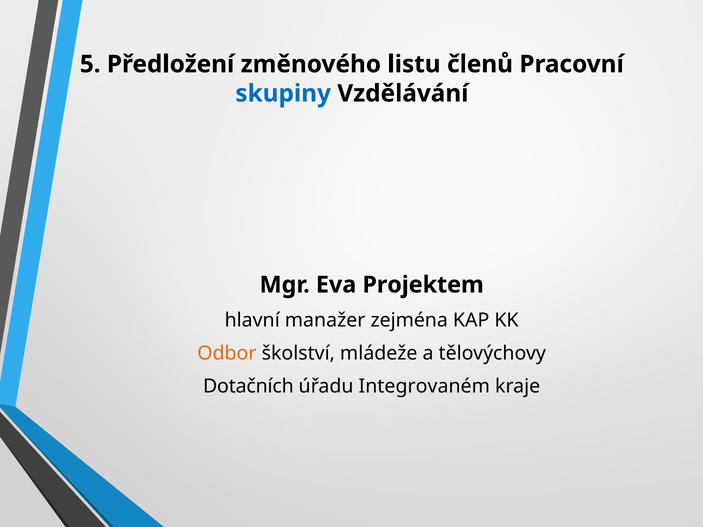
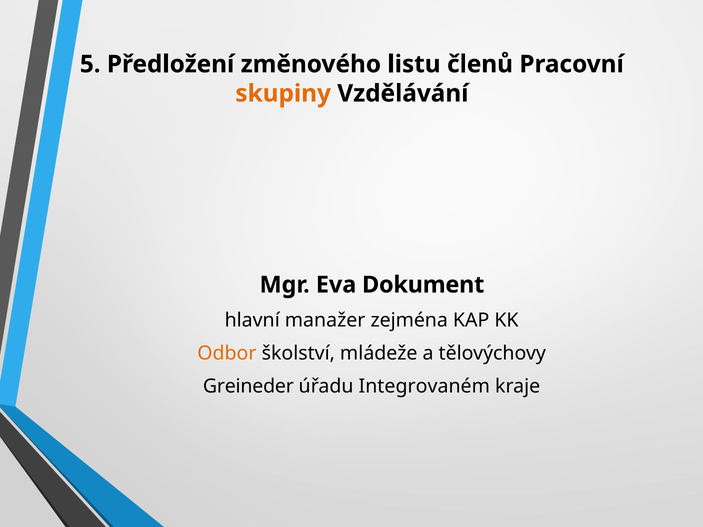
skupiny colour: blue -> orange
Projektem: Projektem -> Dokument
Dotačních: Dotačních -> Greineder
